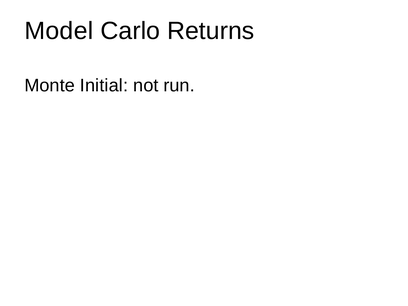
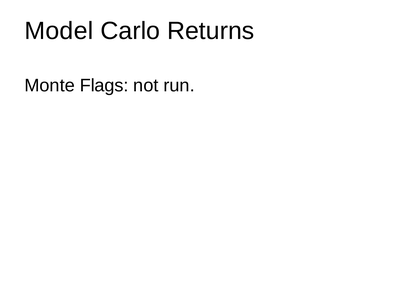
Initial: Initial -> Flags
